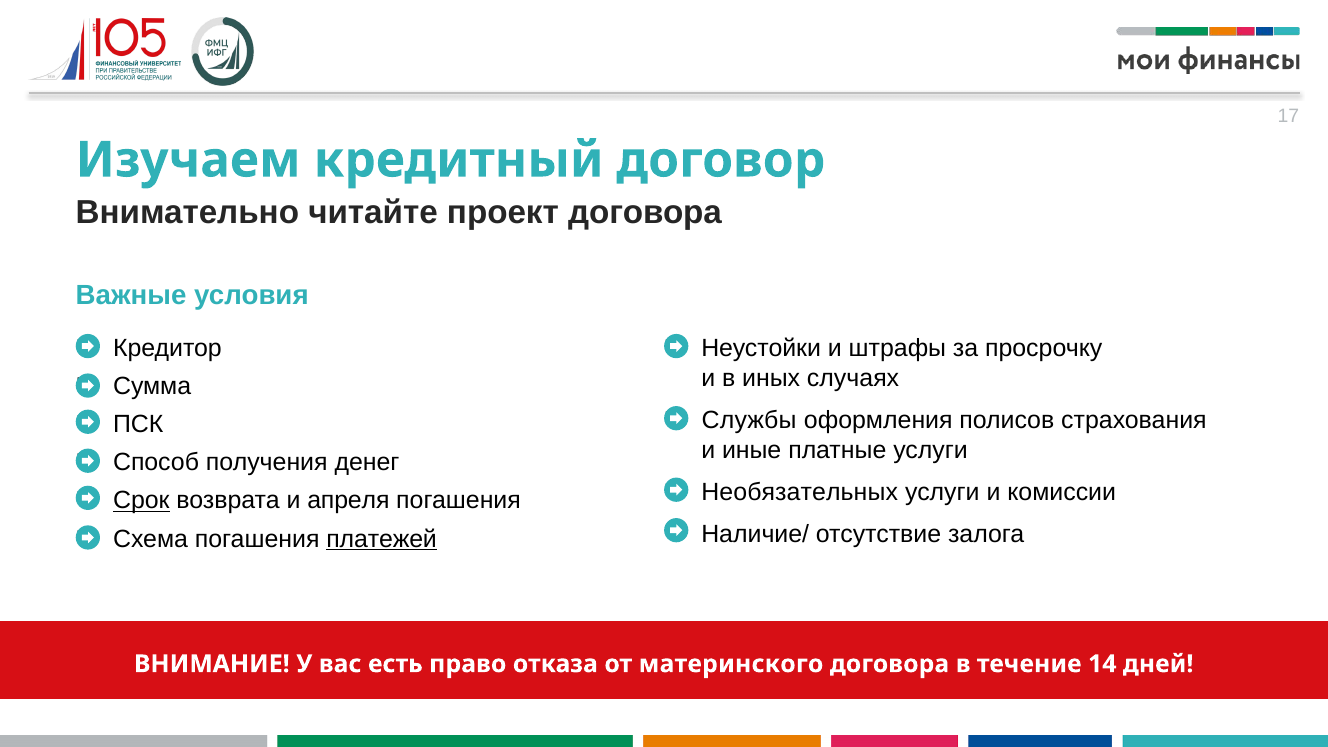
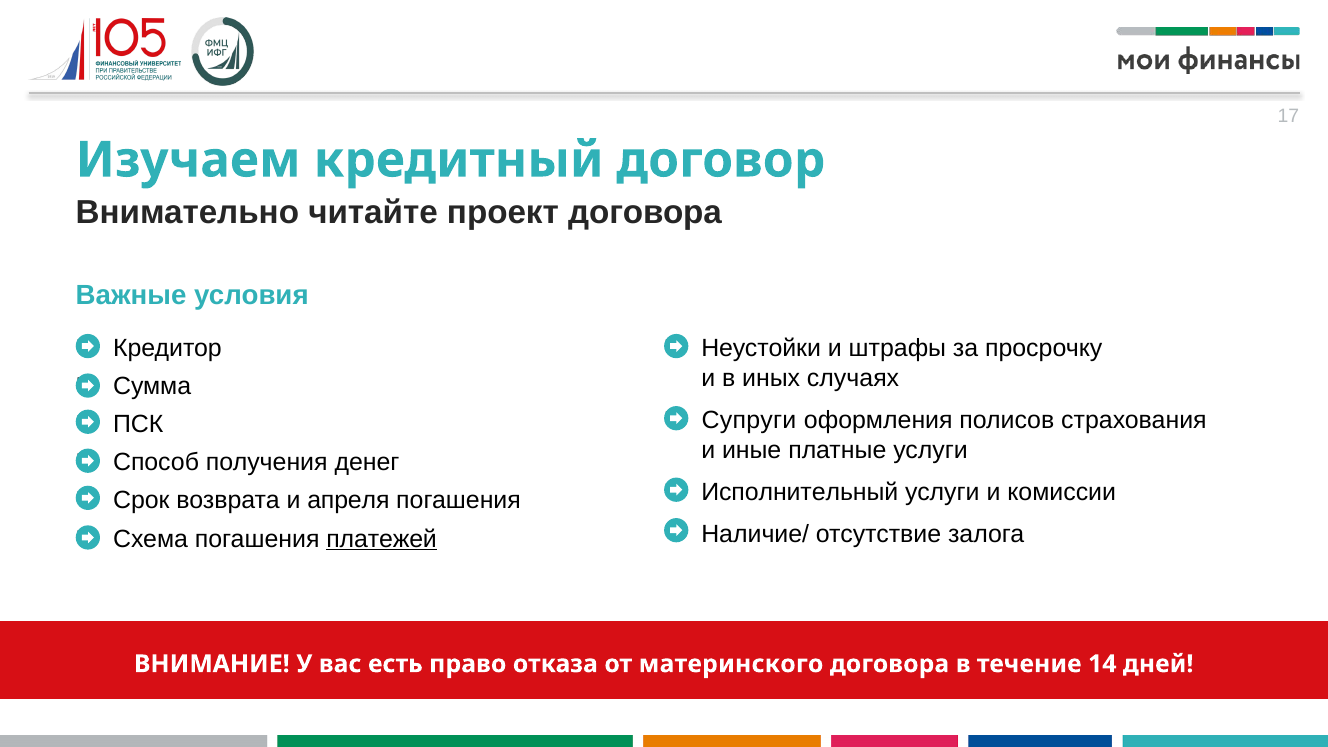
Службы: Службы -> Супруги
Необязательных: Необязательных -> Исполнительный
Срок underline: present -> none
